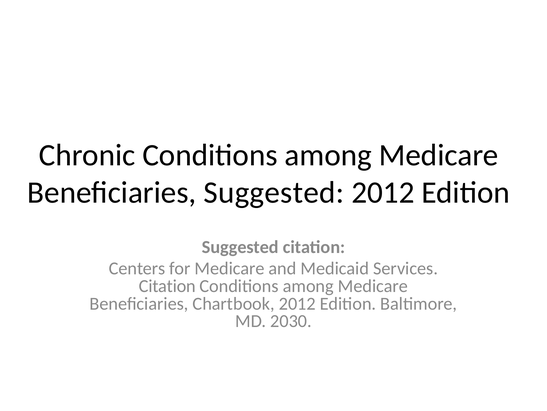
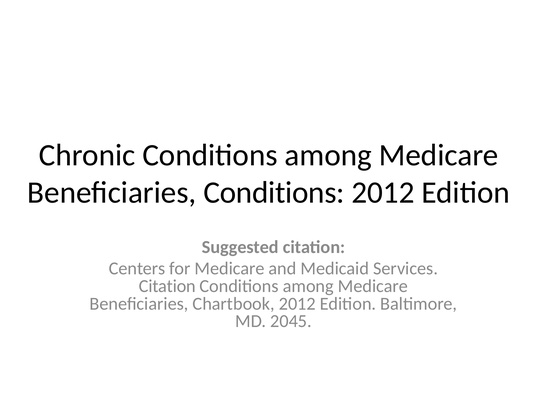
Beneficiaries Suggested: Suggested -> Conditions
2030: 2030 -> 2045
